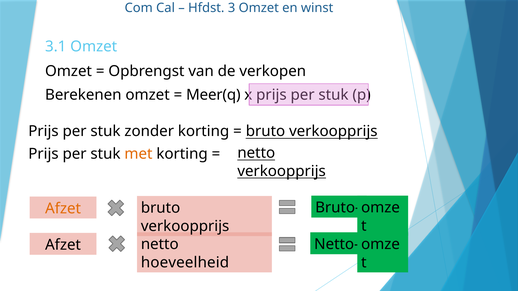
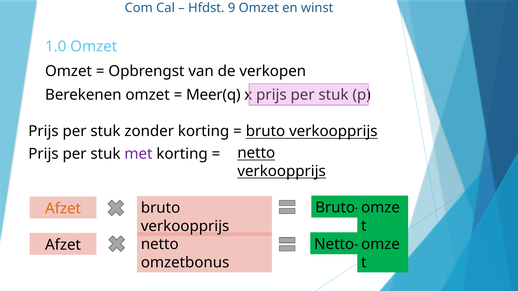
3: 3 -> 9
3.1: 3.1 -> 1.0
met colour: orange -> purple
hoeveelheid: hoeveelheid -> omzetbonus
